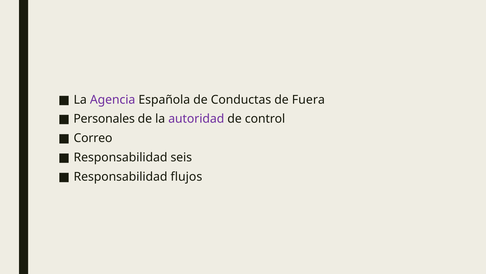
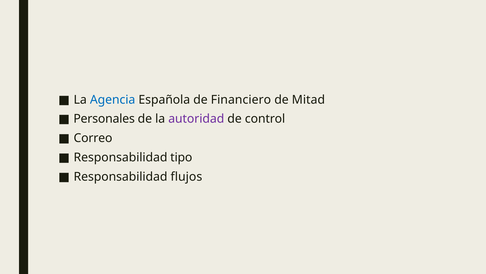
Agencia colour: purple -> blue
Conductas: Conductas -> Financiero
Fuera: Fuera -> Mitad
seis: seis -> tipo
